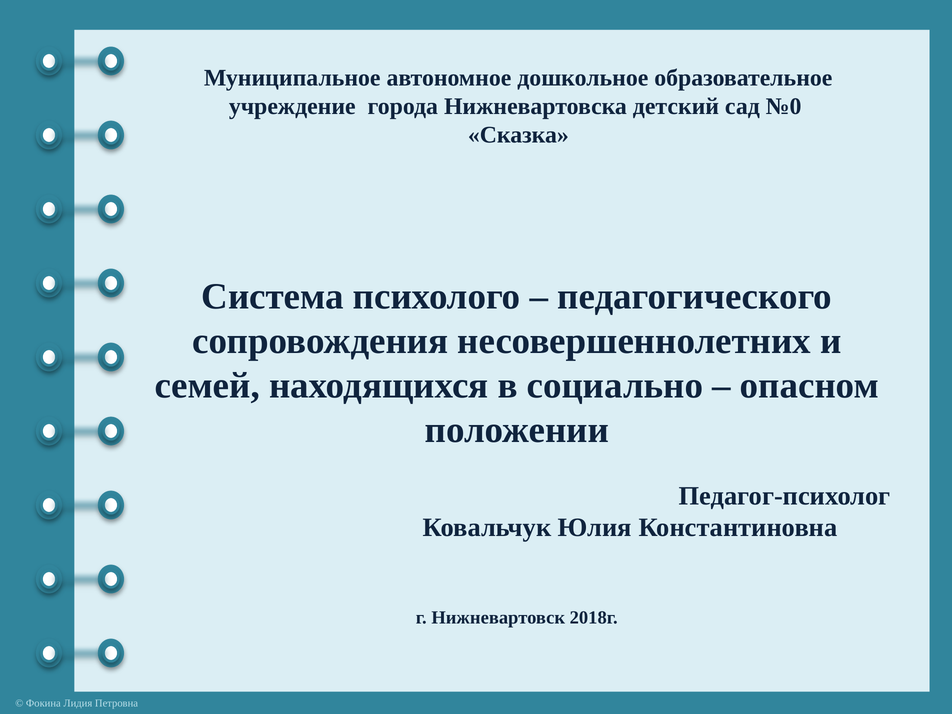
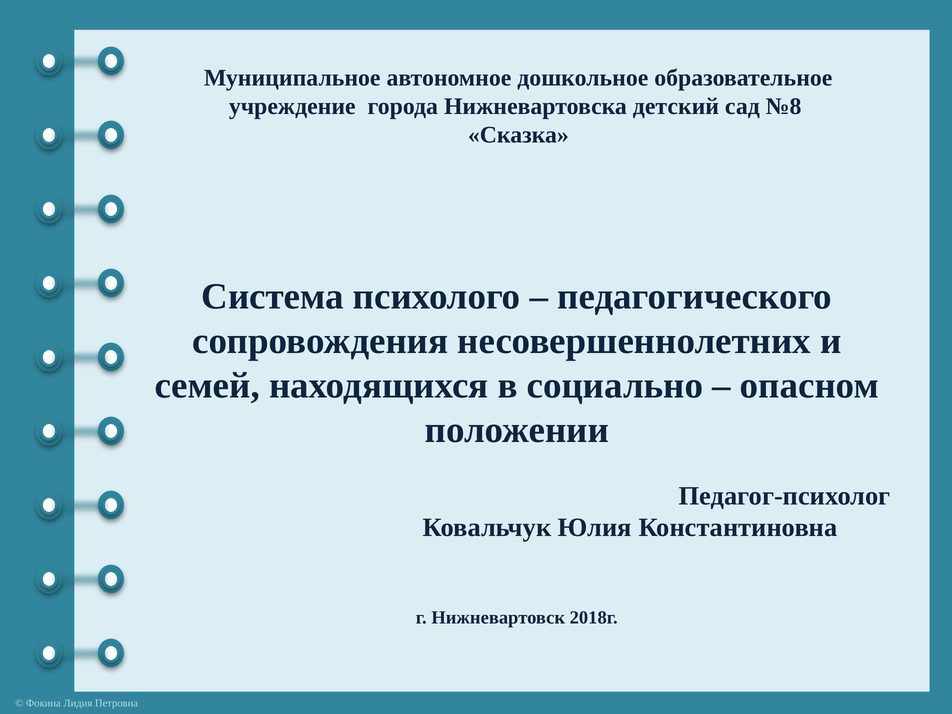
№0: №0 -> №8
